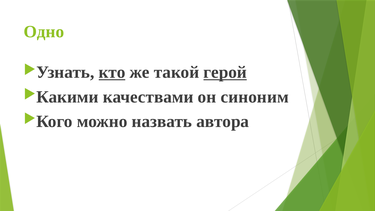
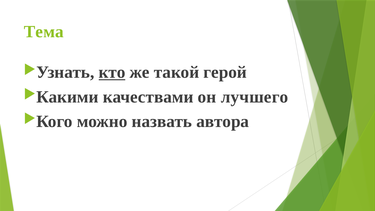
Одно: Одно -> Тема
герой underline: present -> none
синоним: синоним -> лучшего
